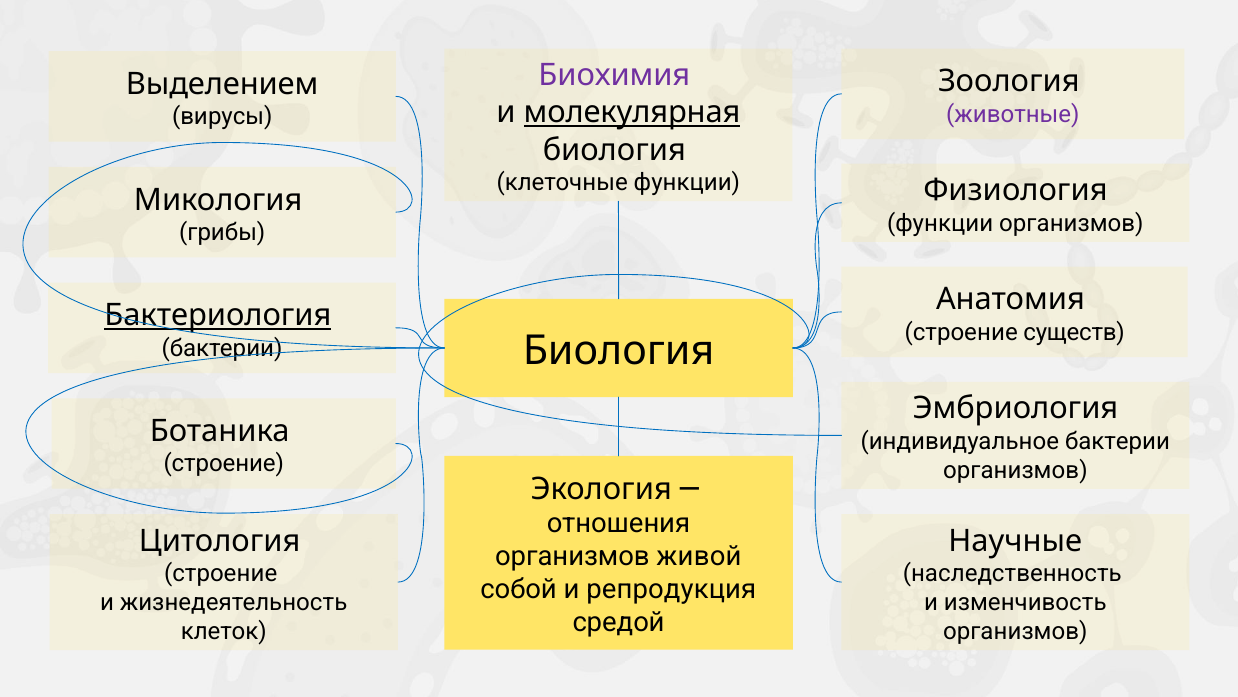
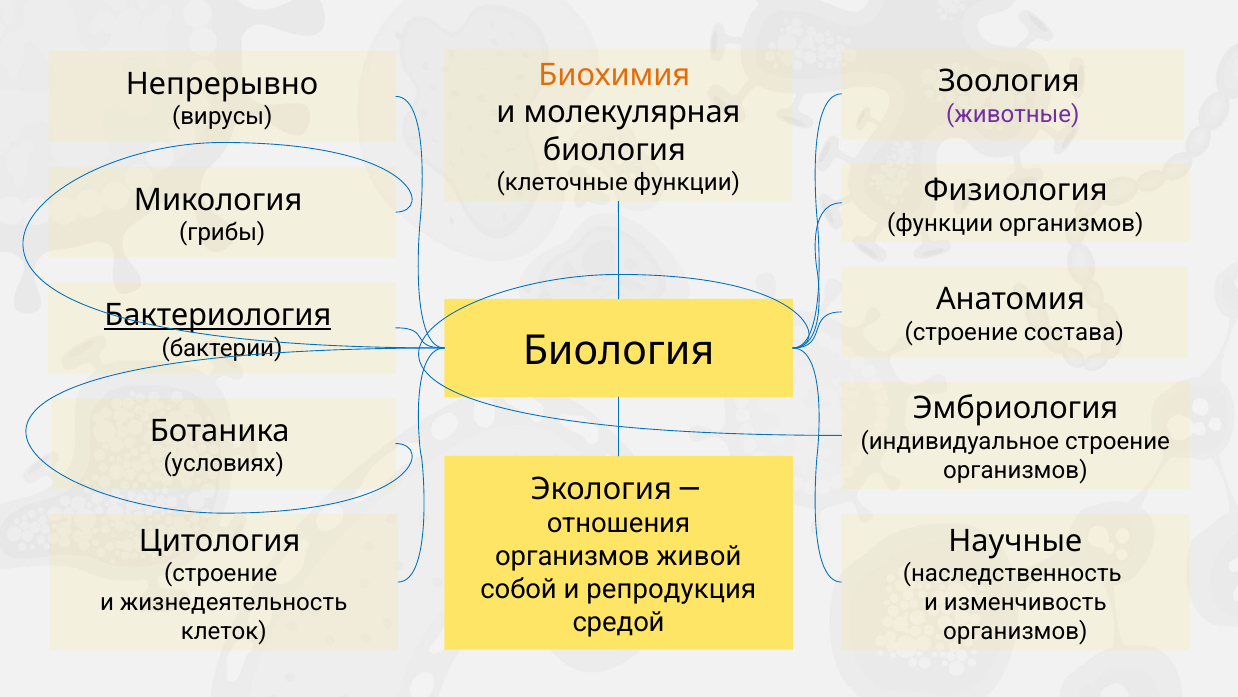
Биохимия colour: purple -> orange
Выделением: Выделением -> Непрерывно
молекулярная underline: present -> none
существ: существ -> состава
индивидуальное бактерии: бактерии -> строение
строение at (224, 463): строение -> условиях
